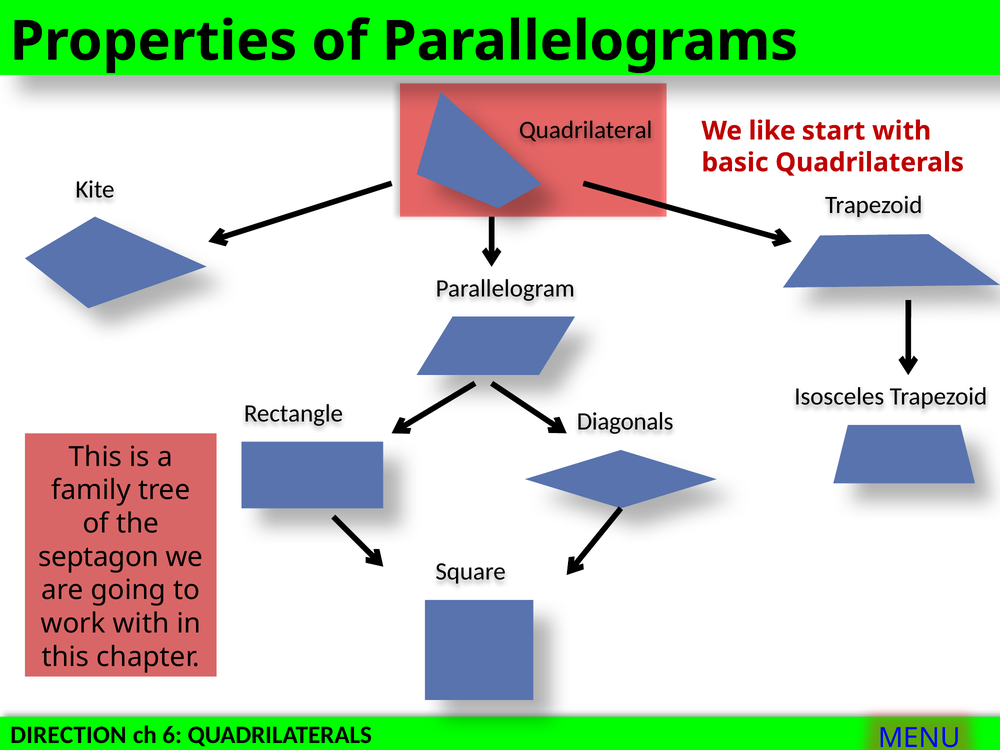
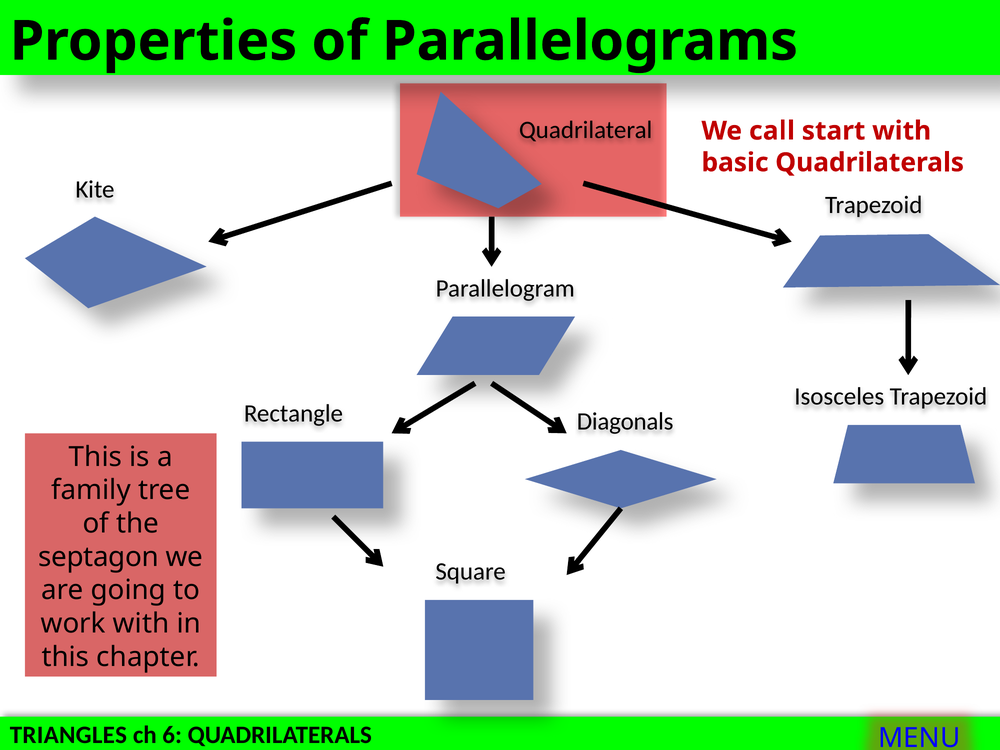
like: like -> call
DIRECTION: DIRECTION -> TRIANGLES
